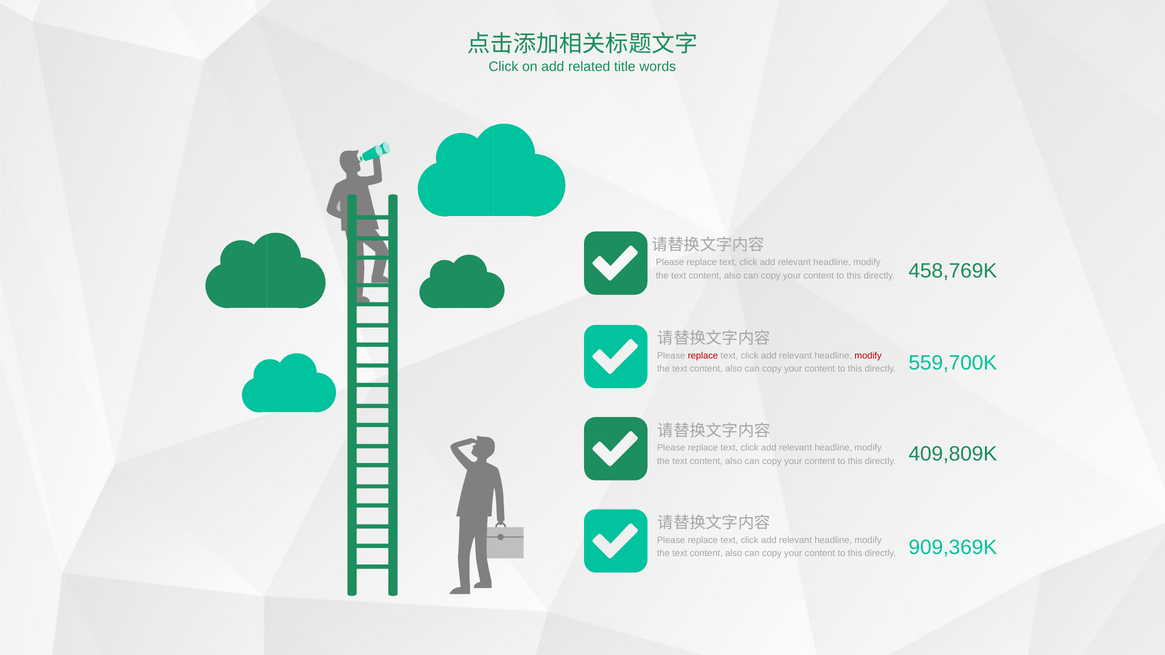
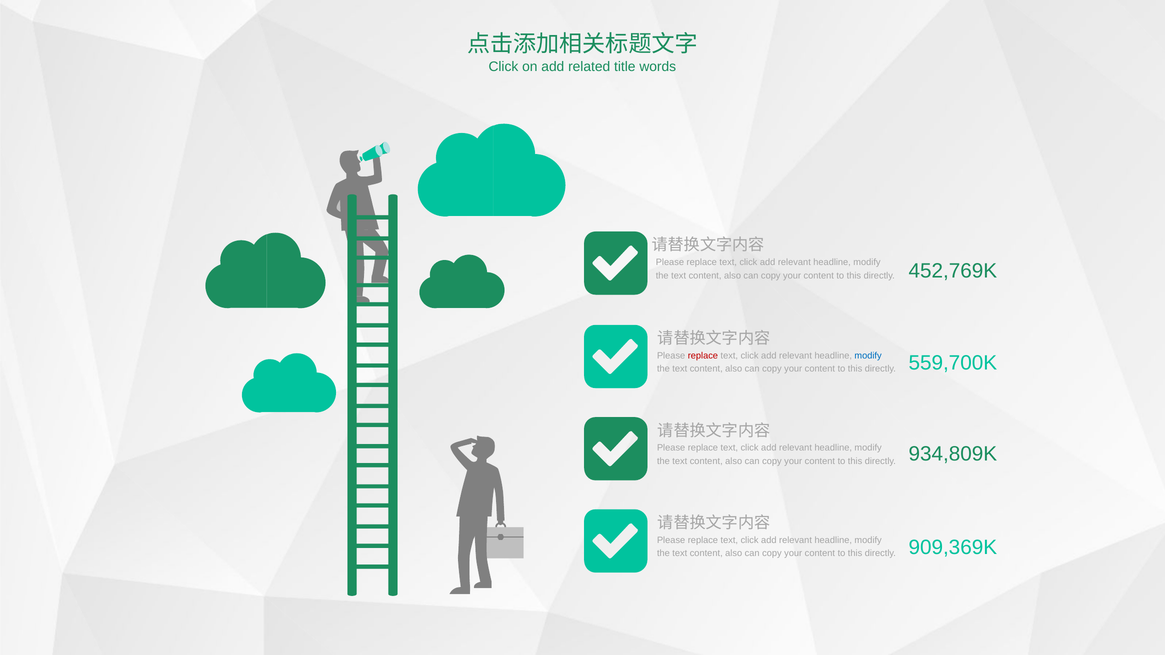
458,769K: 458,769K -> 452,769K
modify at (868, 356) colour: red -> blue
409,809K: 409,809K -> 934,809K
